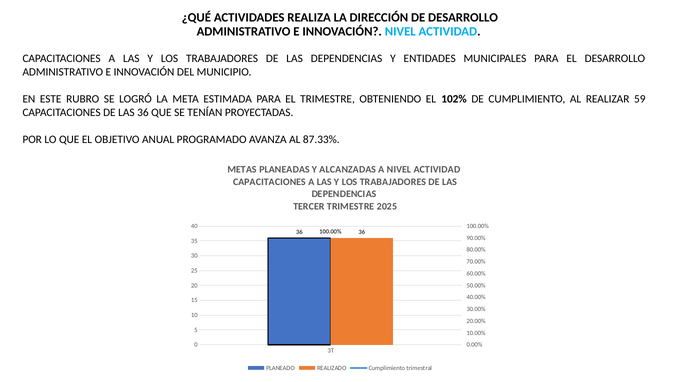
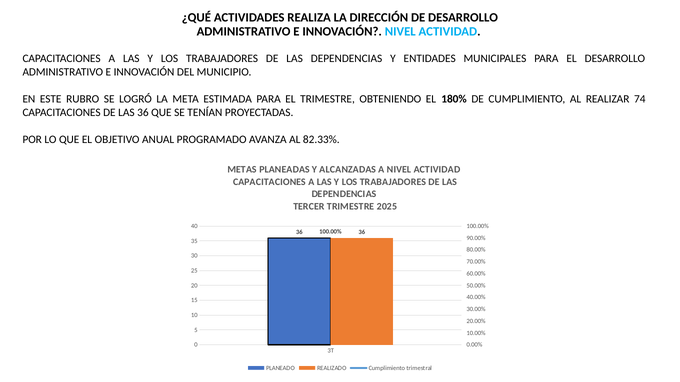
102%: 102% -> 180%
59: 59 -> 74
87.33%: 87.33% -> 82.33%
